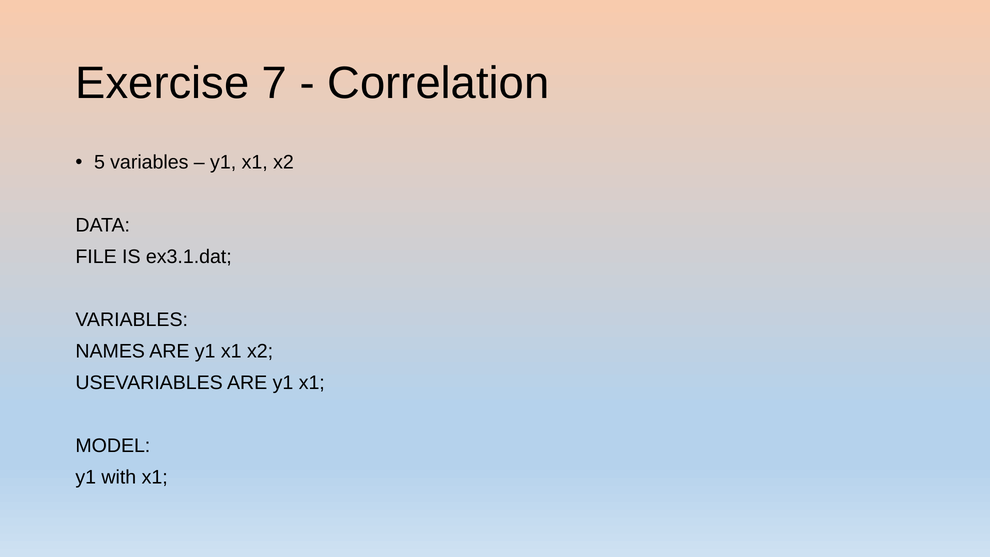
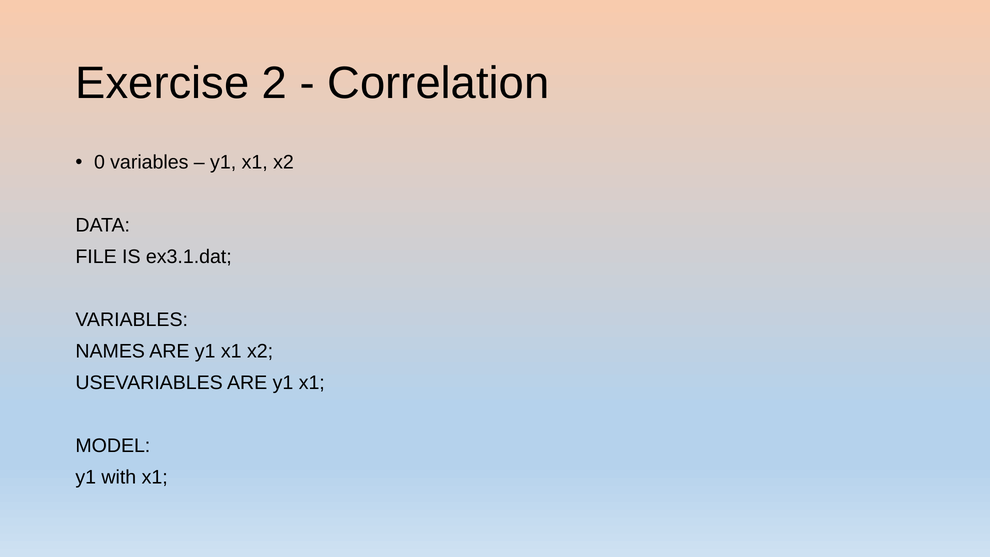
7: 7 -> 2
5: 5 -> 0
